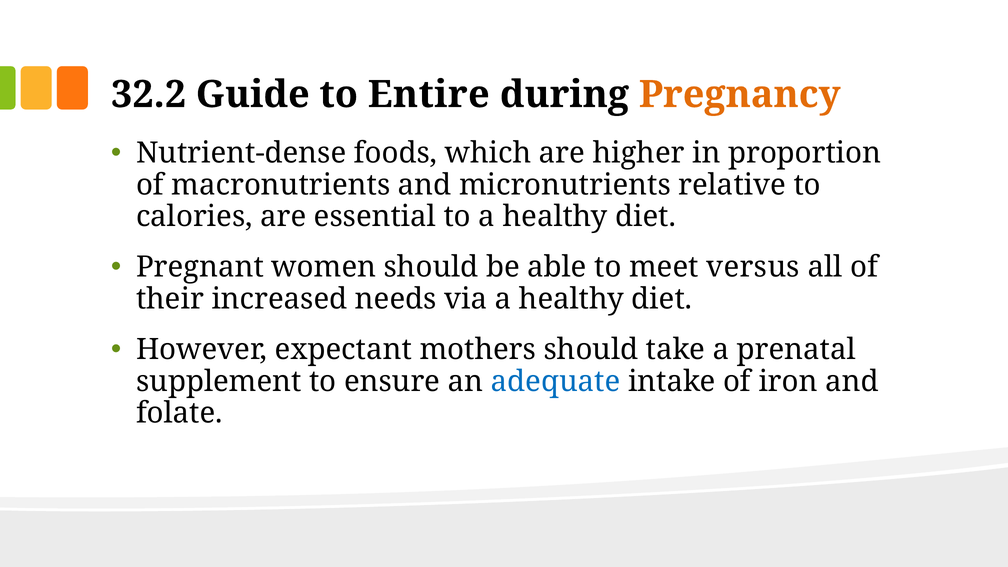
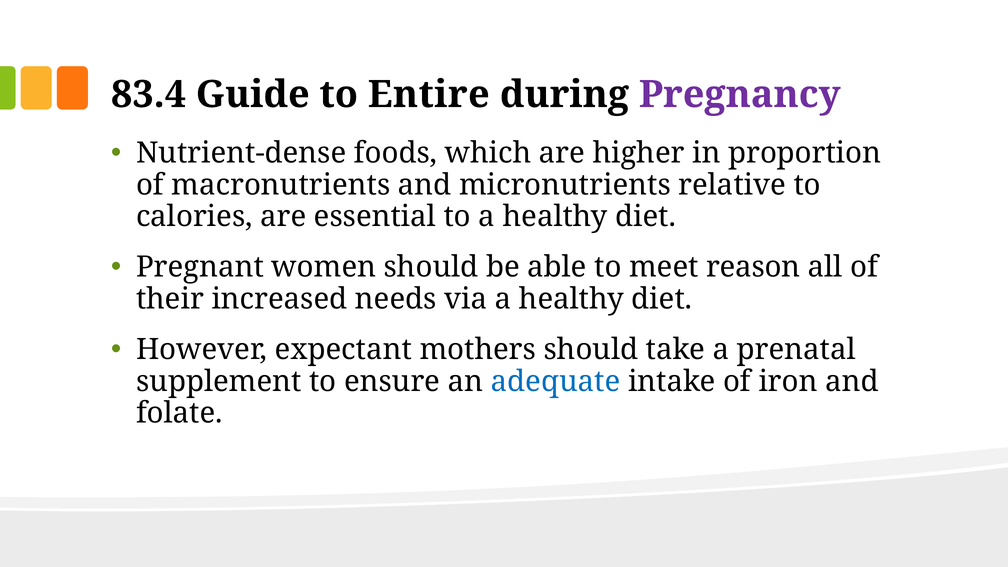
32.2: 32.2 -> 83.4
Pregnancy colour: orange -> purple
versus: versus -> reason
